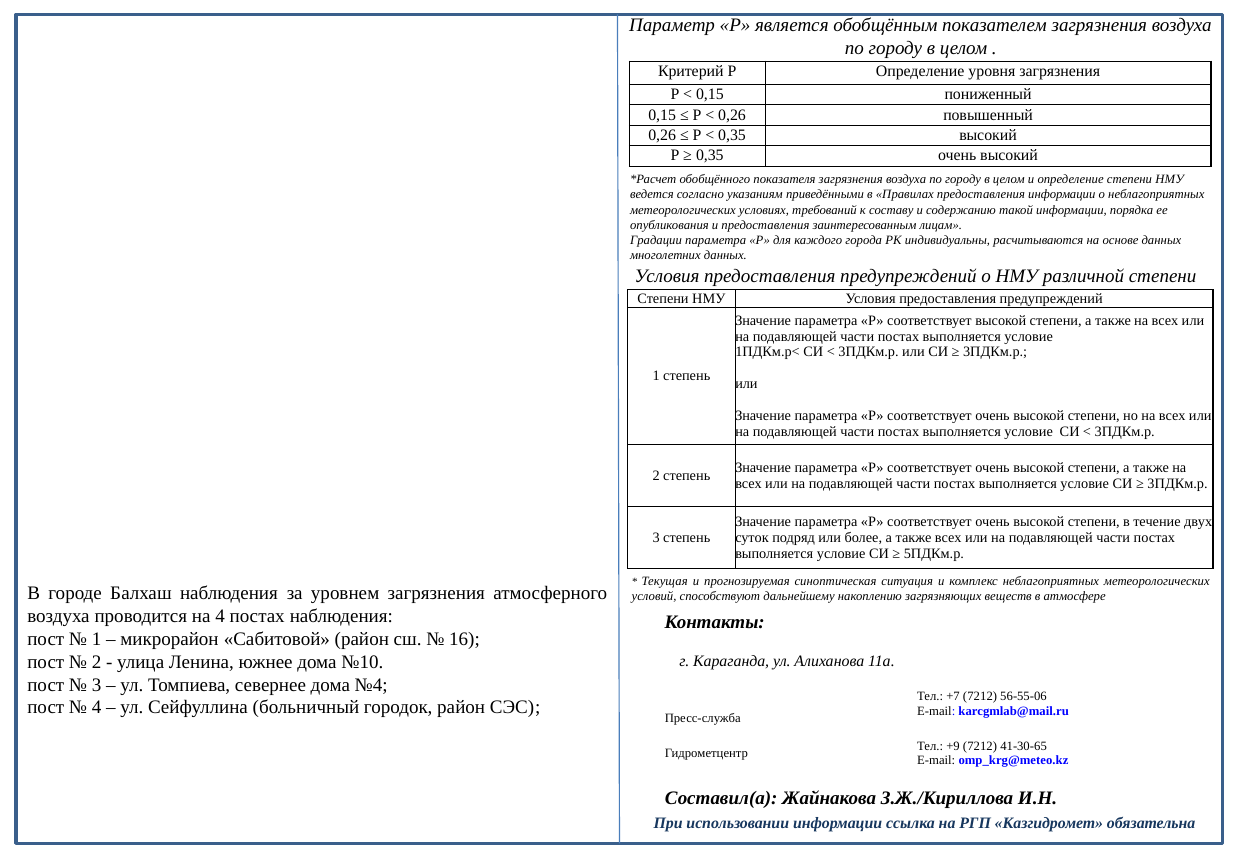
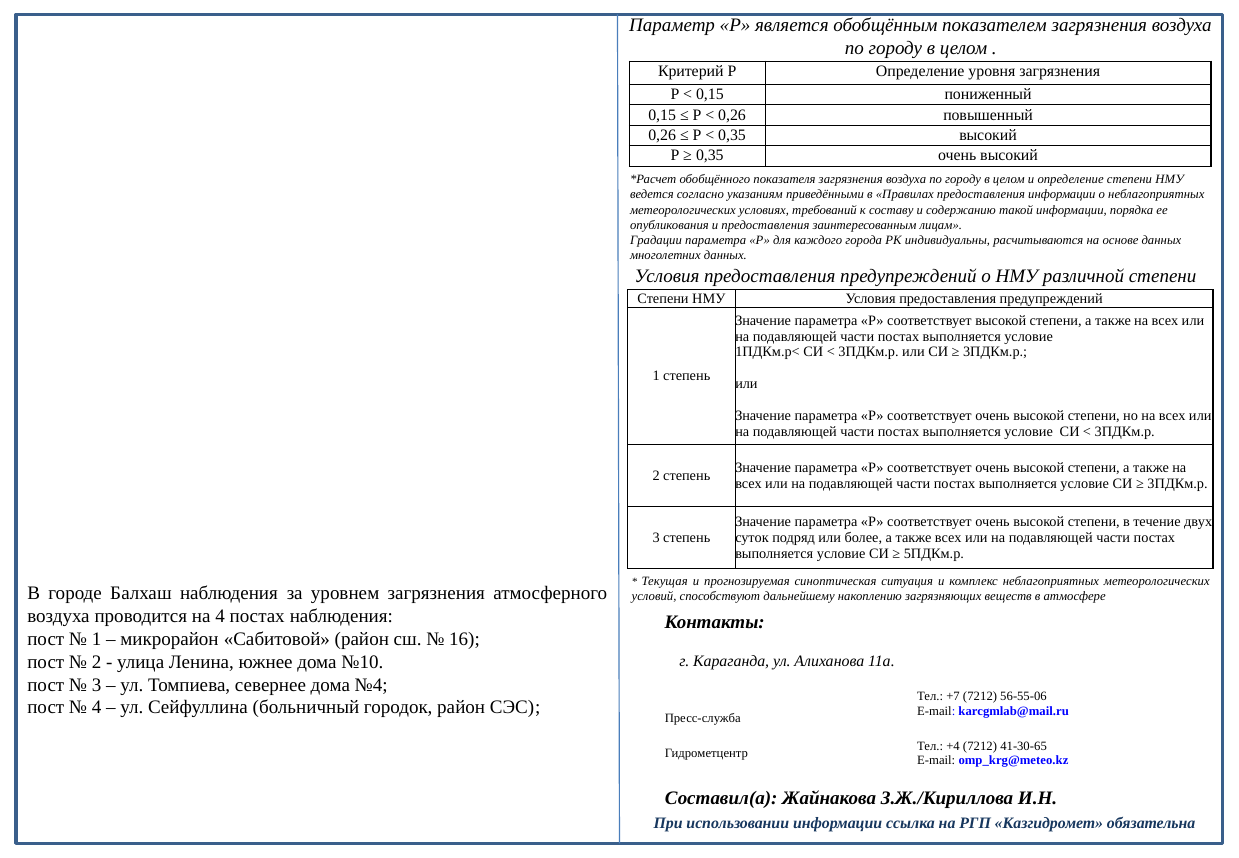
+9: +9 -> +4
